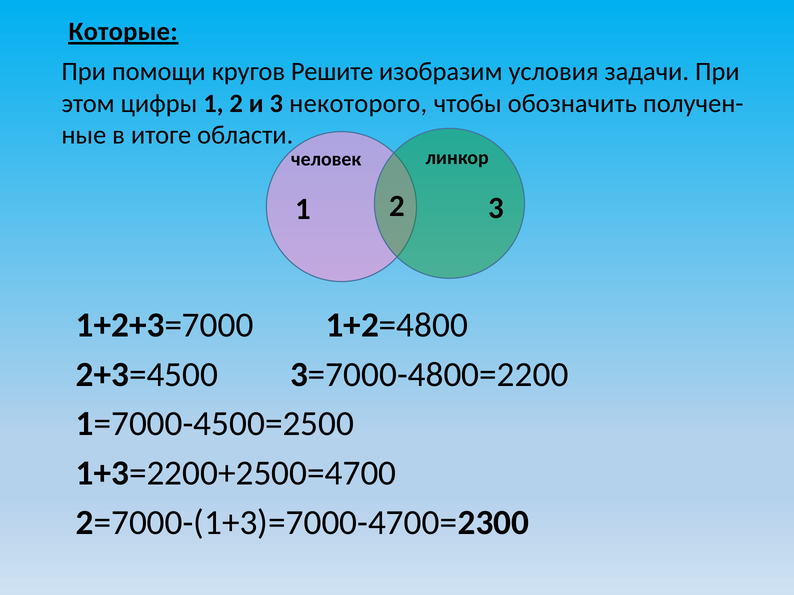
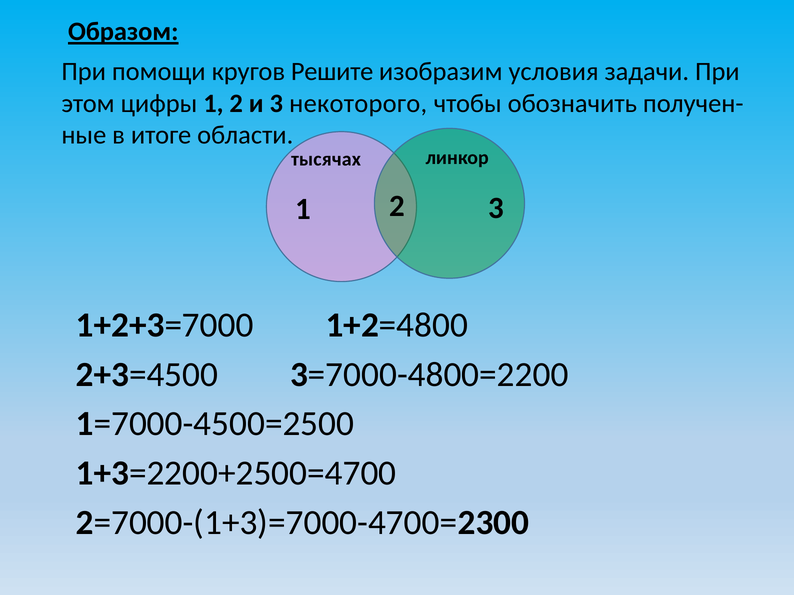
Которые: Которые -> Образом
человек: человек -> тысячах
